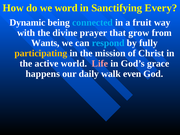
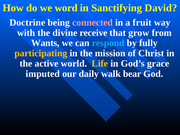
Every: Every -> David
Dynamic: Dynamic -> Doctrine
connected colour: light blue -> pink
prayer: prayer -> receive
Life colour: pink -> yellow
happens: happens -> imputed
even: even -> bear
